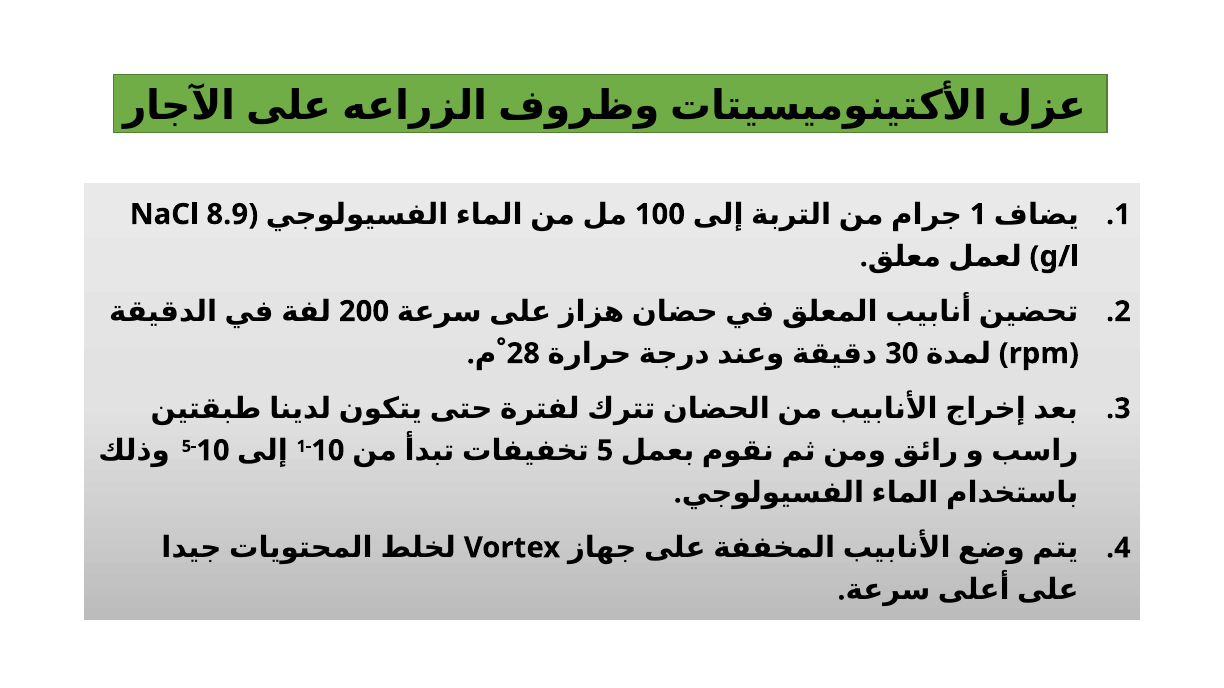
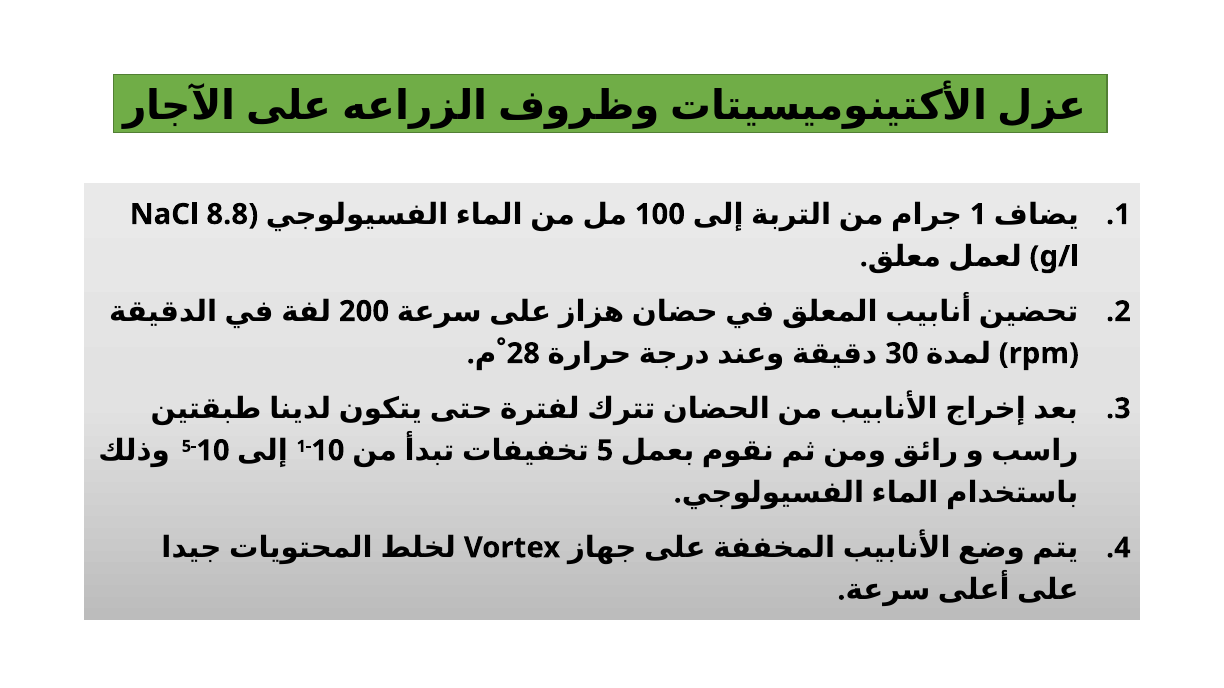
8.9: 8.9 -> 8.8
